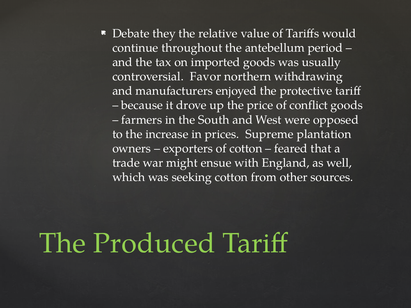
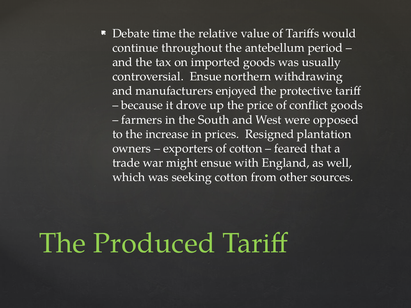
they: they -> time
controversial Favor: Favor -> Ensue
Supreme: Supreme -> Resigned
